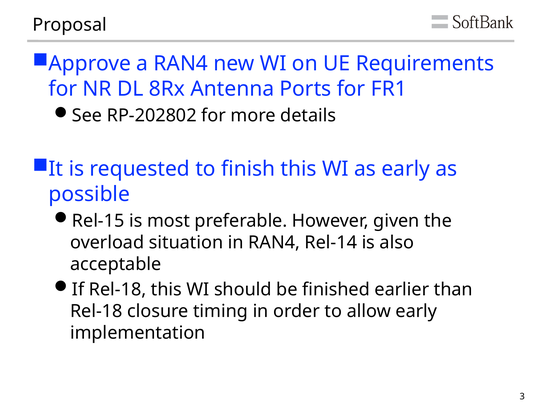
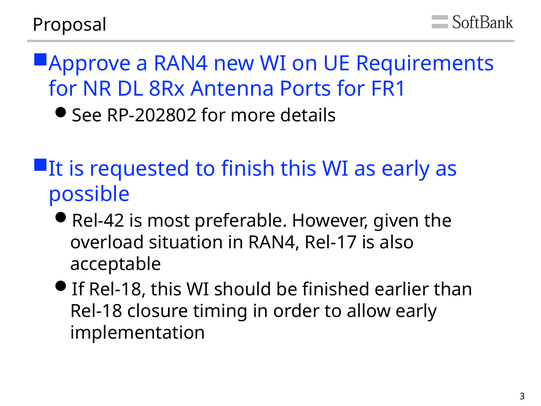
Rel-15: Rel-15 -> Rel-42
Rel-14: Rel-14 -> Rel-17
